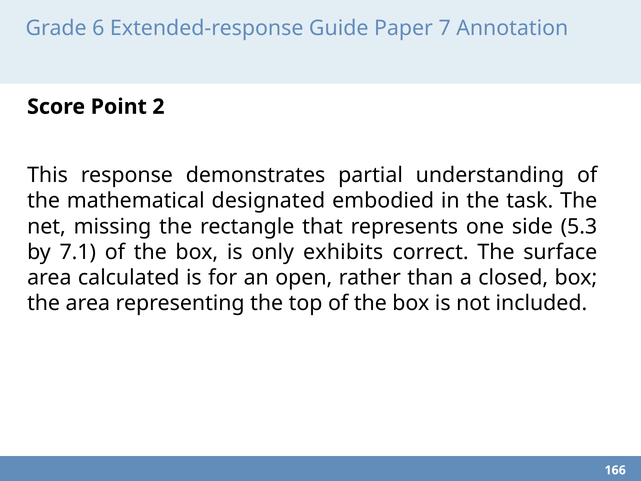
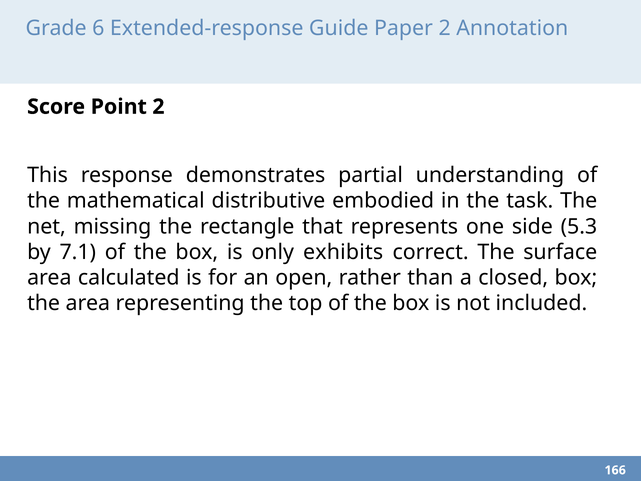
Paper 7: 7 -> 2
designated: designated -> distributive
